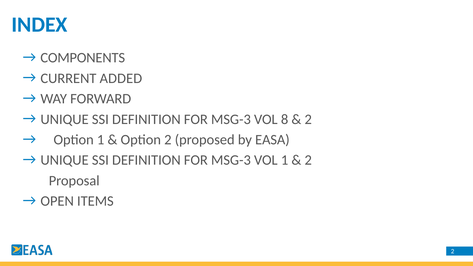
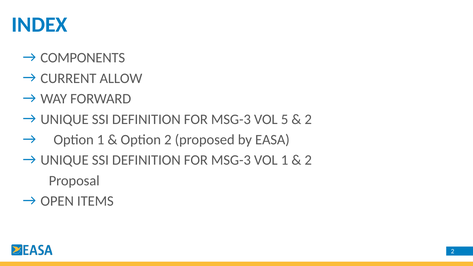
ADDED: ADDED -> ALLOW
8: 8 -> 5
